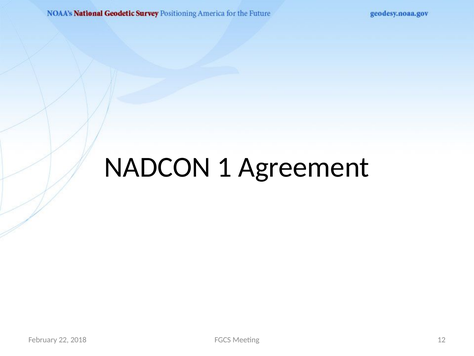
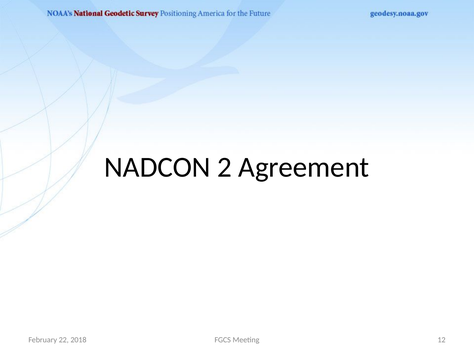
1: 1 -> 2
